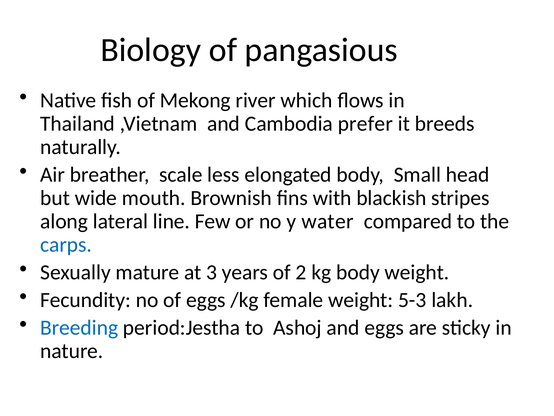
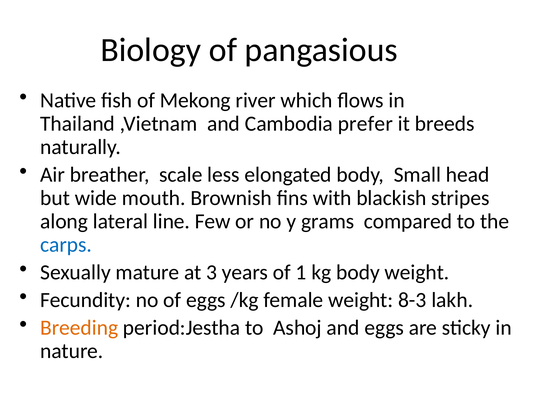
water: water -> grams
2: 2 -> 1
5-3: 5-3 -> 8-3
Breeding colour: blue -> orange
